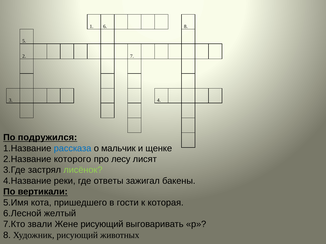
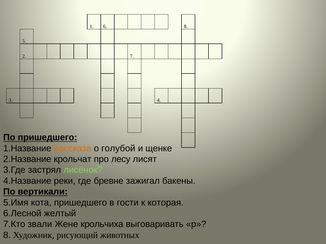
По подружился: подружился -> пришедшего
рассказа colour: blue -> orange
мальчик: мальчик -> голубой
которого: которого -> крольчат
ответы: ответы -> бревне
Жене рисующий: рисующий -> крольчиха
